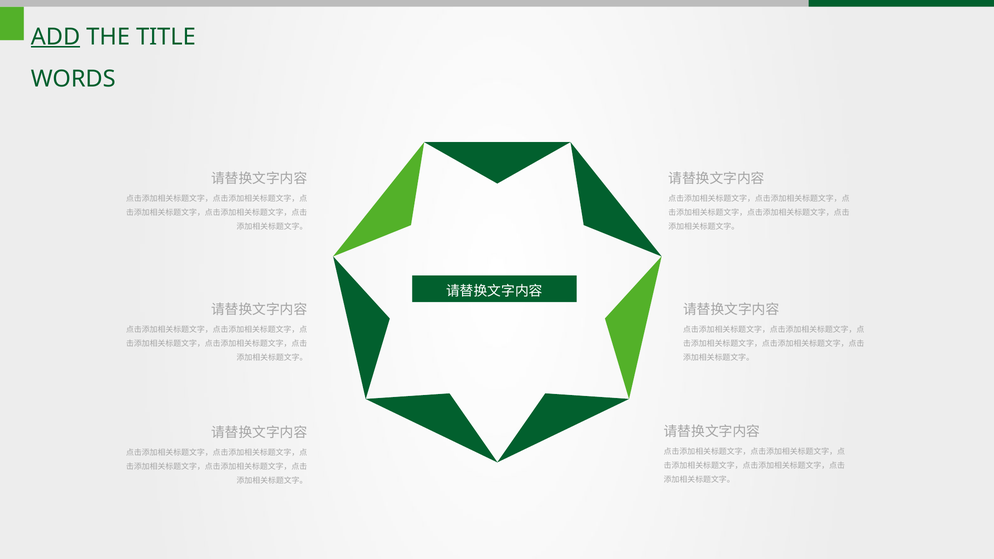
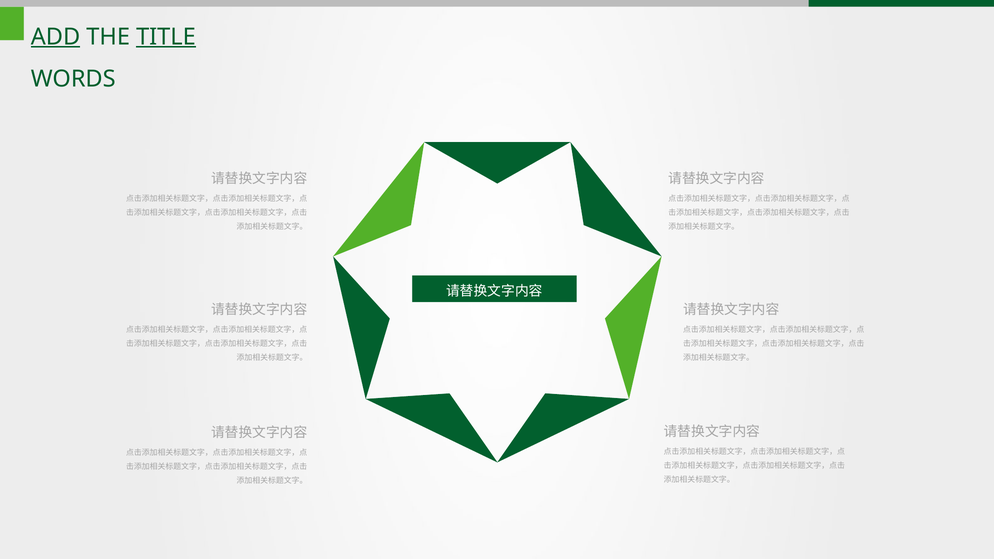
TITLE underline: none -> present
